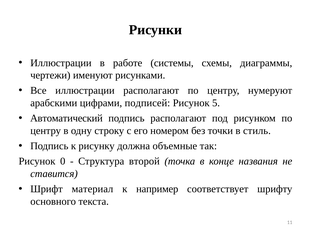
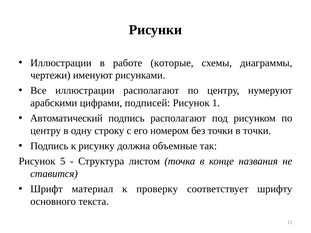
системы: системы -> которые
5: 5 -> 1
в стиль: стиль -> точки
0: 0 -> 5
второй: второй -> листом
например: например -> проверку
